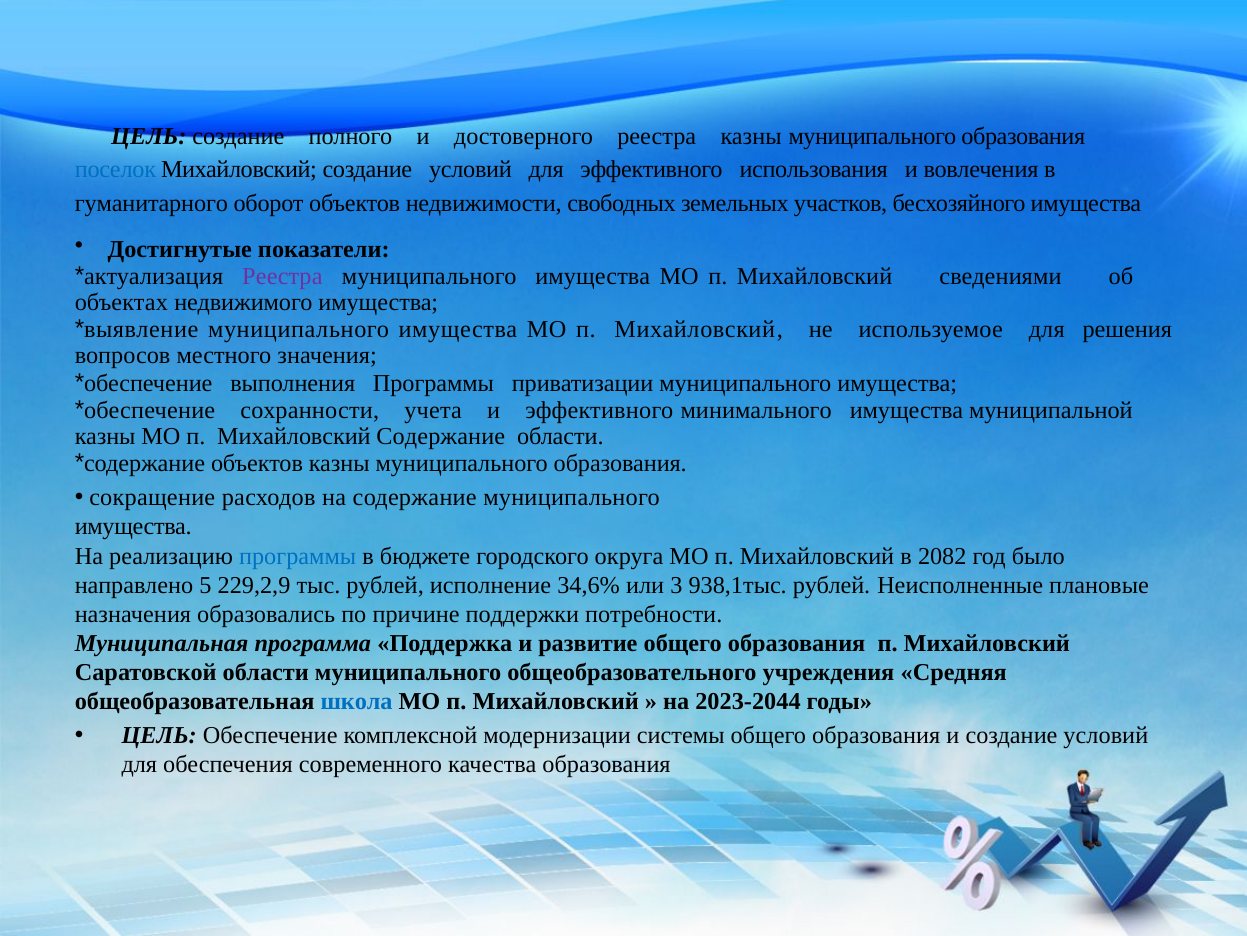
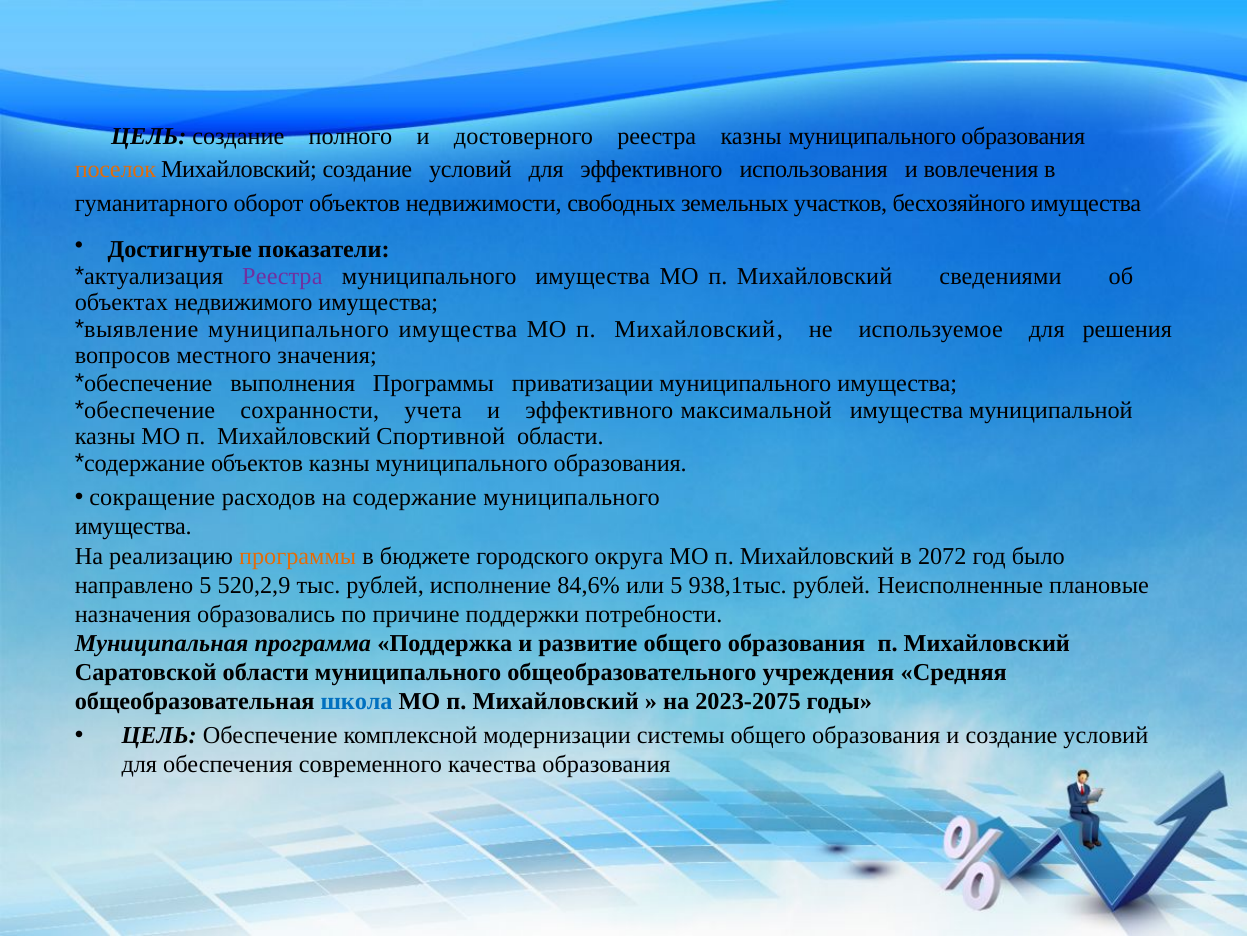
поселок colour: blue -> orange
минимального: минимального -> максимальной
Михайловский Содержание: Содержание -> Спортивной
программы at (298, 556) colour: blue -> orange
2082: 2082 -> 2072
229,2,9: 229,2,9 -> 520,2,9
34,6%: 34,6% -> 84,6%
или 3: 3 -> 5
2023-2044: 2023-2044 -> 2023-2075
